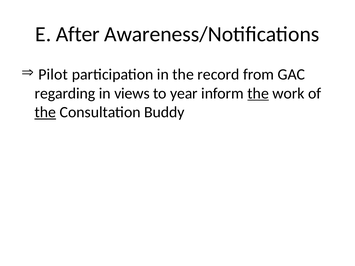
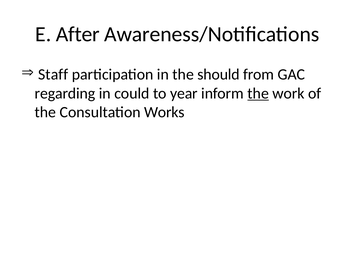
Pilot: Pilot -> Staff
record: record -> should
views: views -> could
the at (45, 112) underline: present -> none
Buddy: Buddy -> Works
